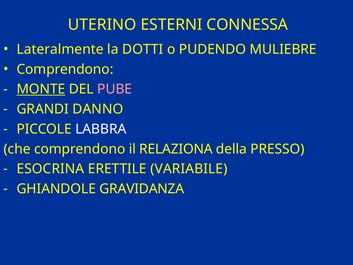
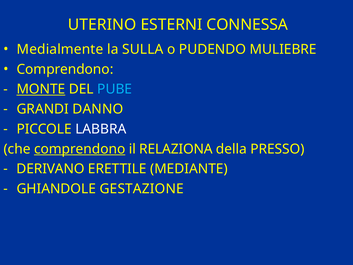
Lateralmente: Lateralmente -> Medialmente
DOTTI: DOTTI -> SULLA
PUBE colour: pink -> light blue
comprendono at (80, 149) underline: none -> present
ESOCRINA: ESOCRINA -> DERIVANO
VARIABILE: VARIABILE -> MEDIANTE
GRAVIDANZA: GRAVIDANZA -> GESTAZIONE
